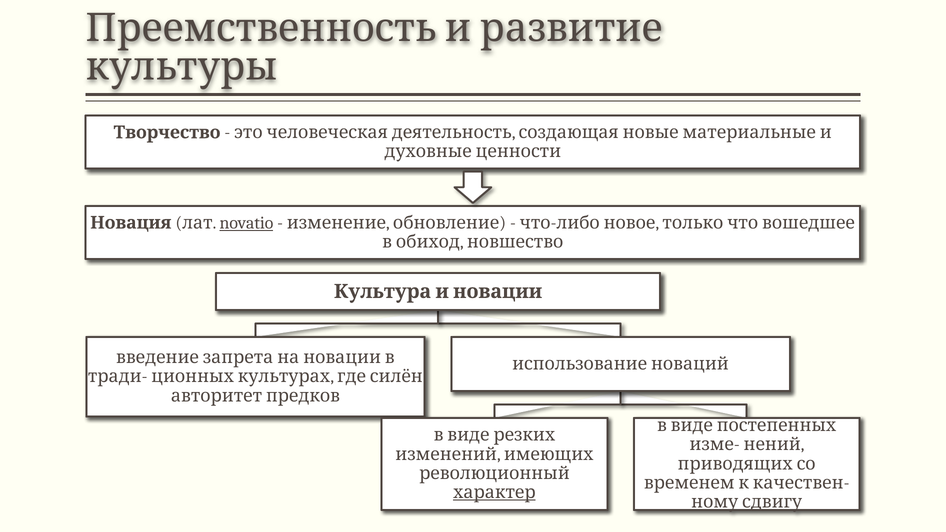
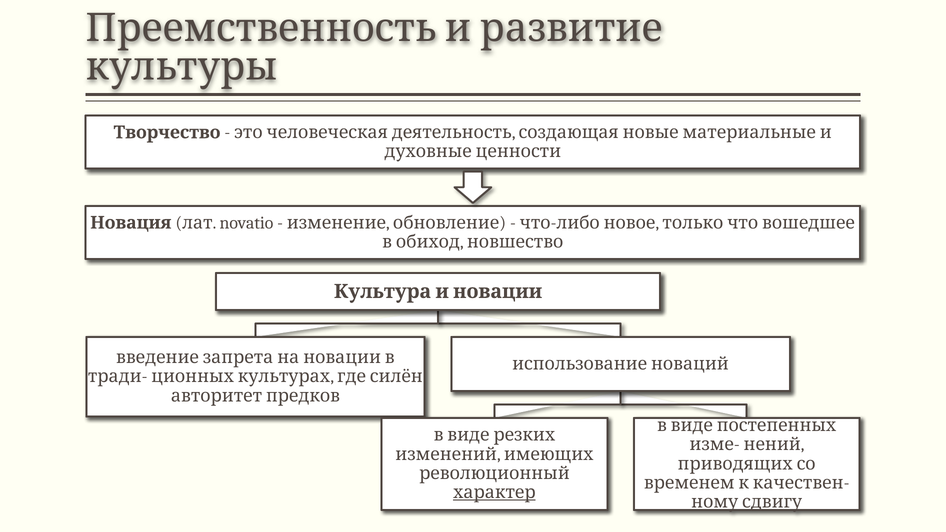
novatio underline: present -> none
